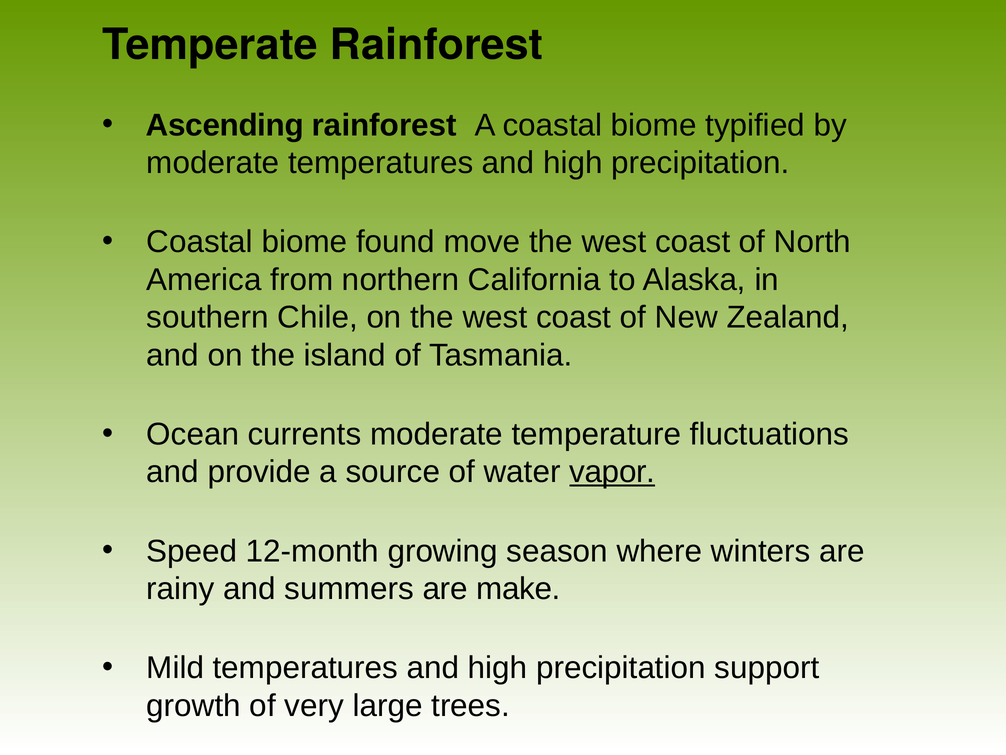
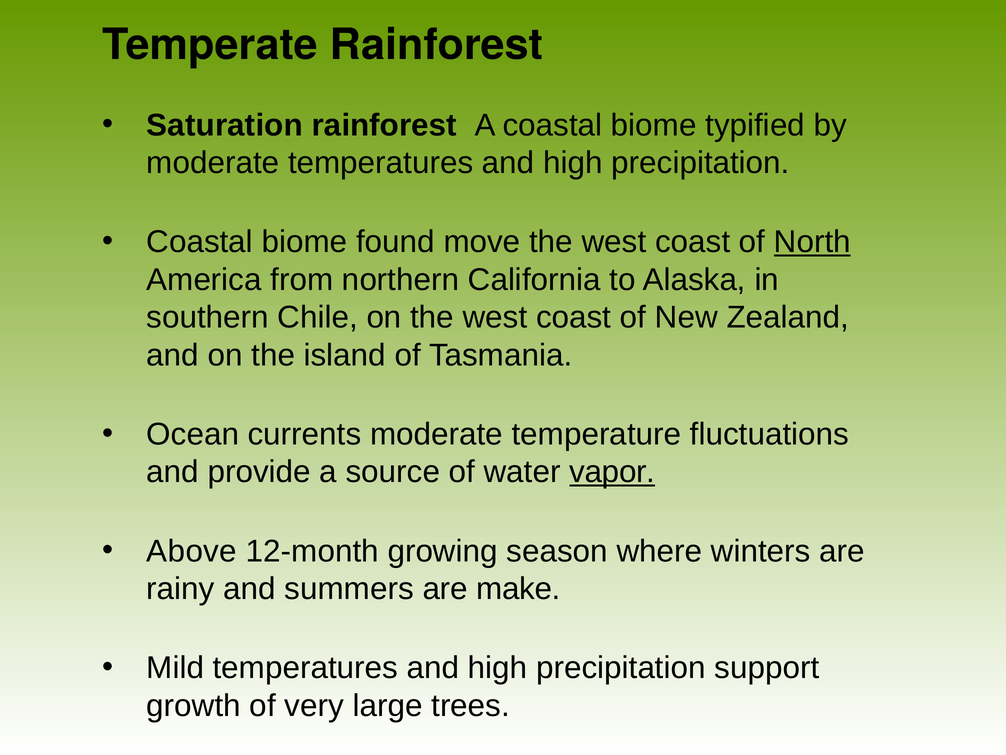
Ascending: Ascending -> Saturation
North underline: none -> present
Speed: Speed -> Above
